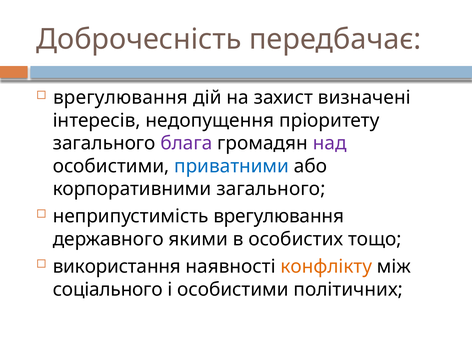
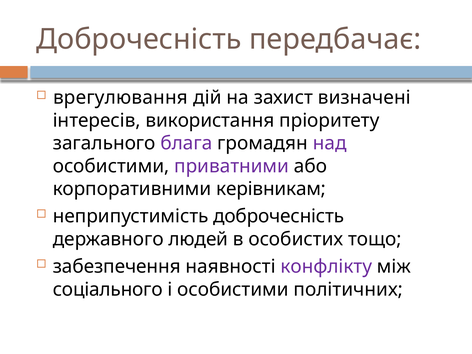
недопущення: недопущення -> використання
приватними colour: blue -> purple
корпоративними загального: загального -> керівникам
неприпустимість врегулювання: врегулювання -> доброчесність
якими: якими -> людей
використання: використання -> забезпечення
конфлікту colour: orange -> purple
